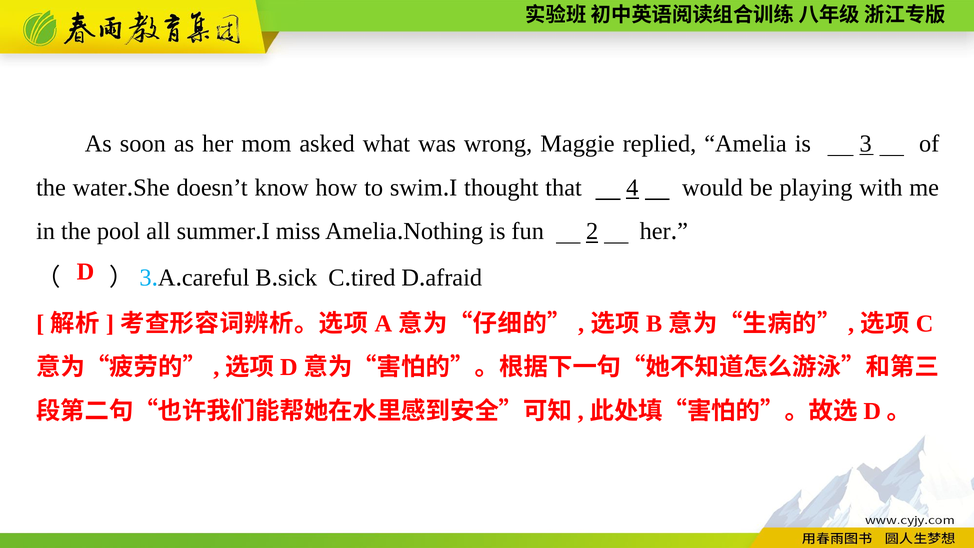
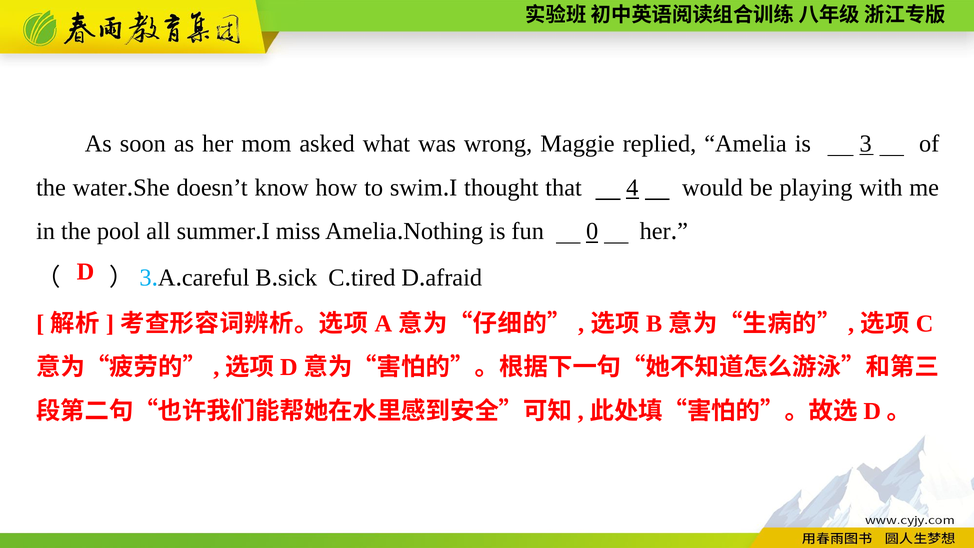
2: 2 -> 0
